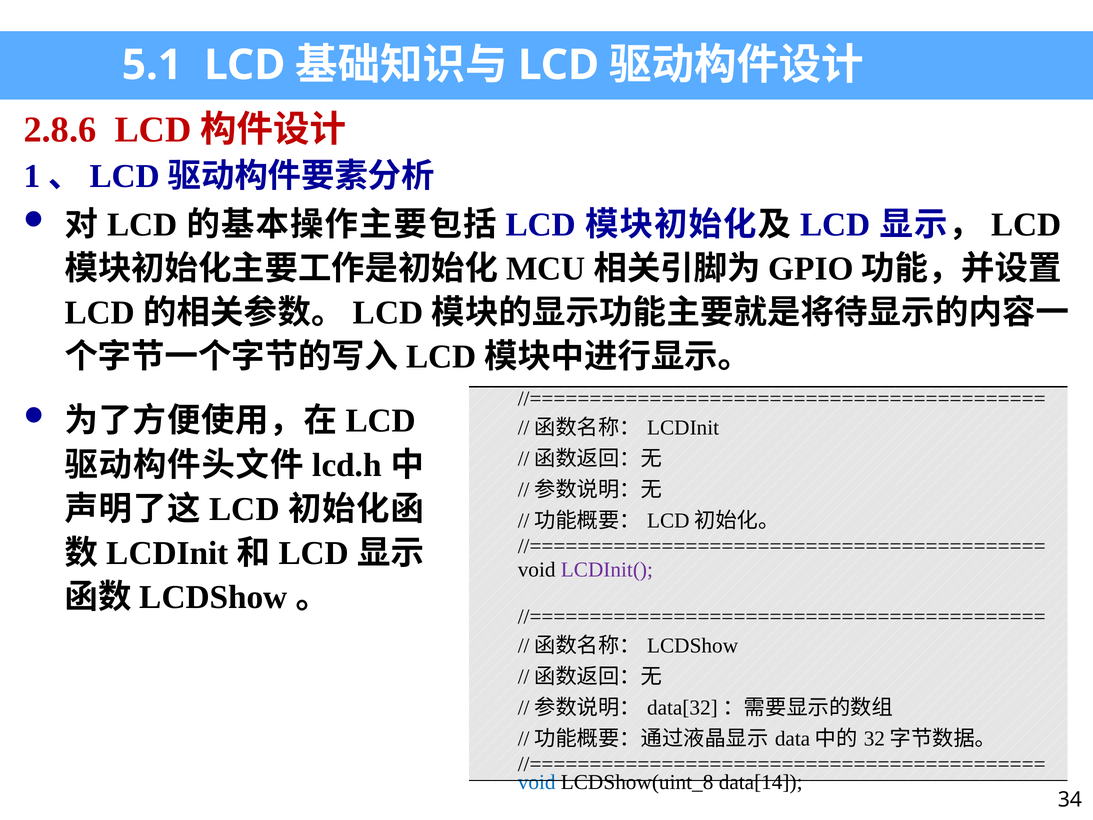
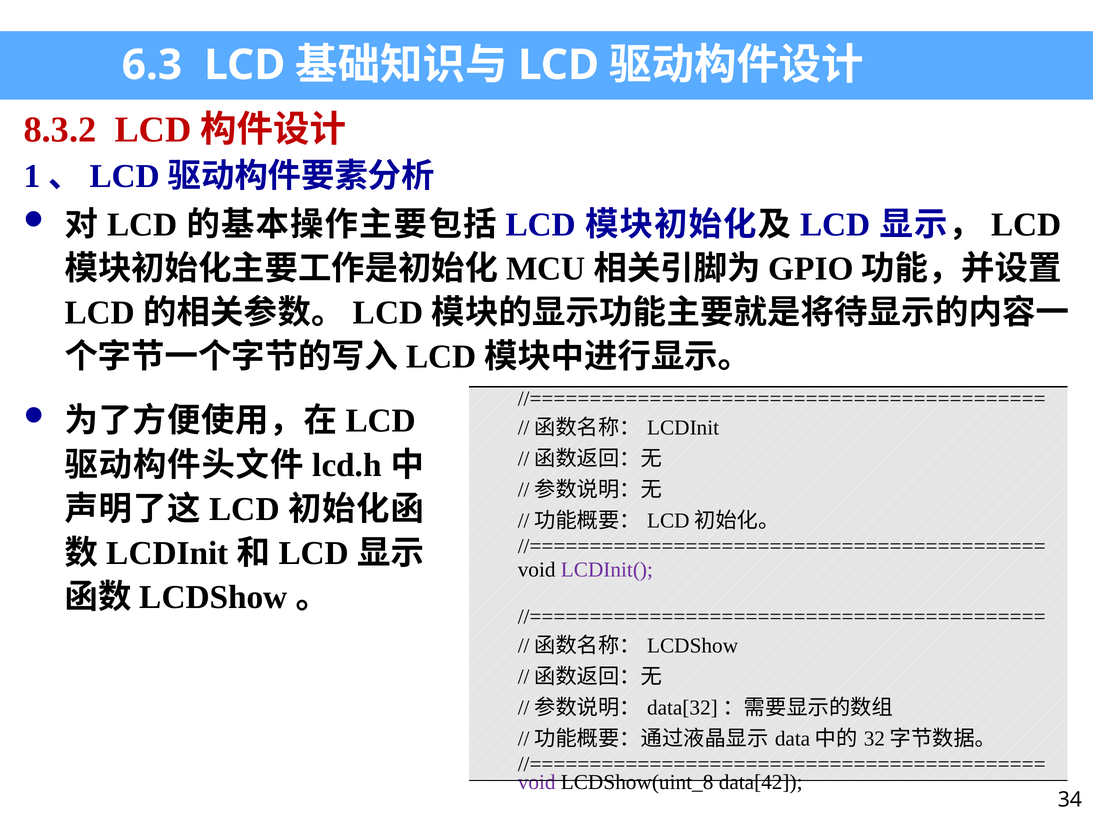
5.1: 5.1 -> 6.3
2.8.6: 2.8.6 -> 8.3.2
void at (537, 782) colour: blue -> purple
data[14: data[14 -> data[42
